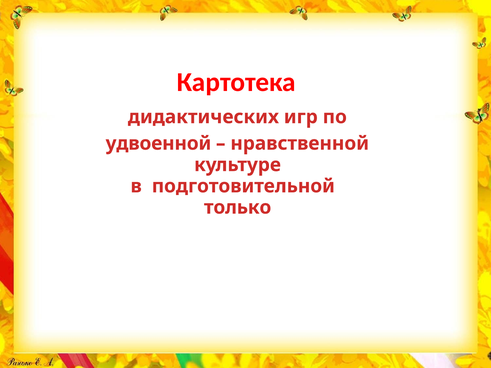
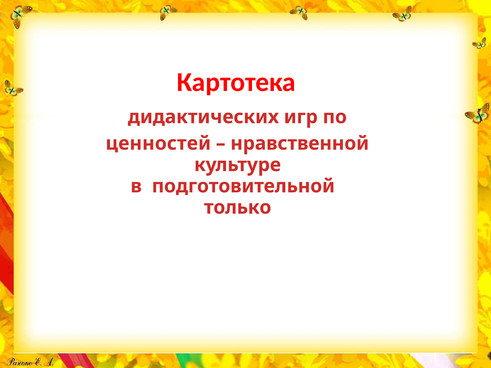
удвоенной: удвоенной -> ценностей
